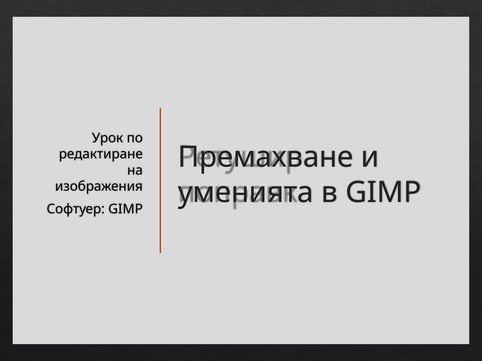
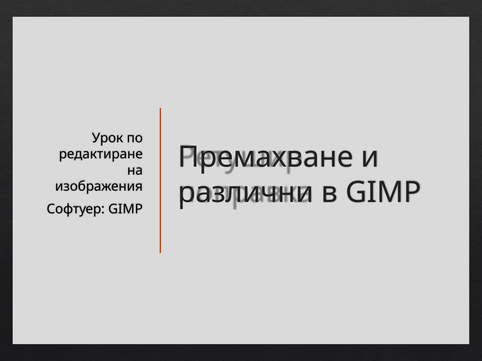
уменията: уменията -> различни
